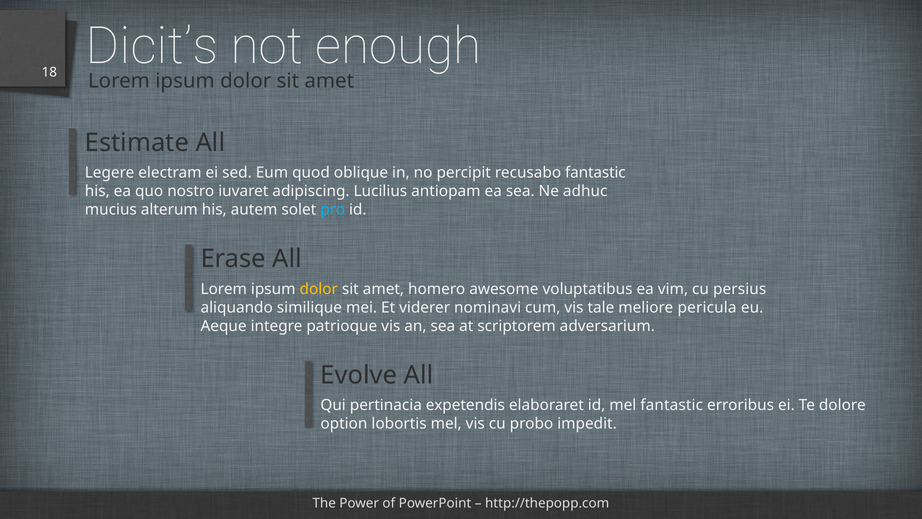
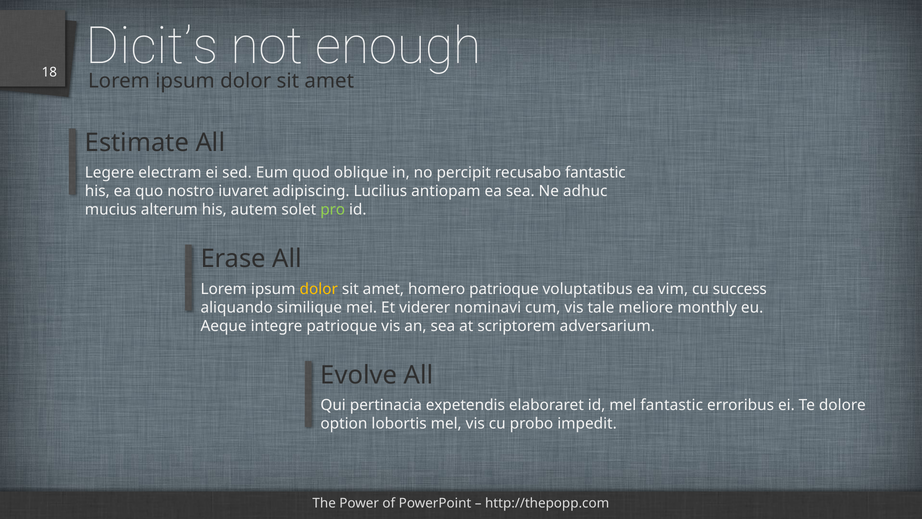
pro colour: light blue -> light green
homero awesome: awesome -> patrioque
persius: persius -> success
pericula: pericula -> monthly
